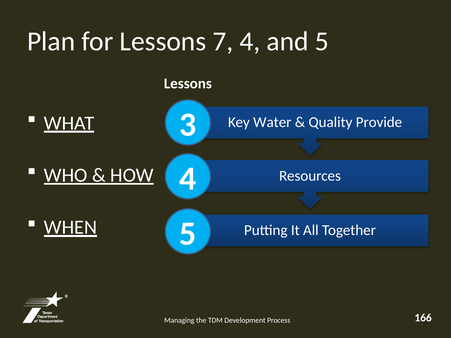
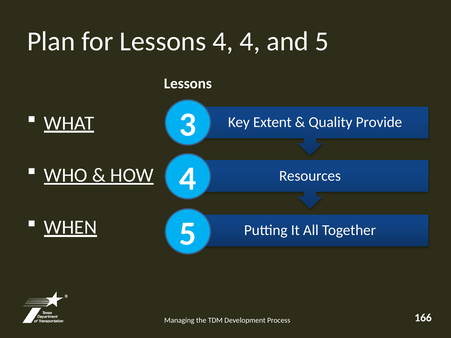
Lessons 7: 7 -> 4
Water: Water -> Extent
